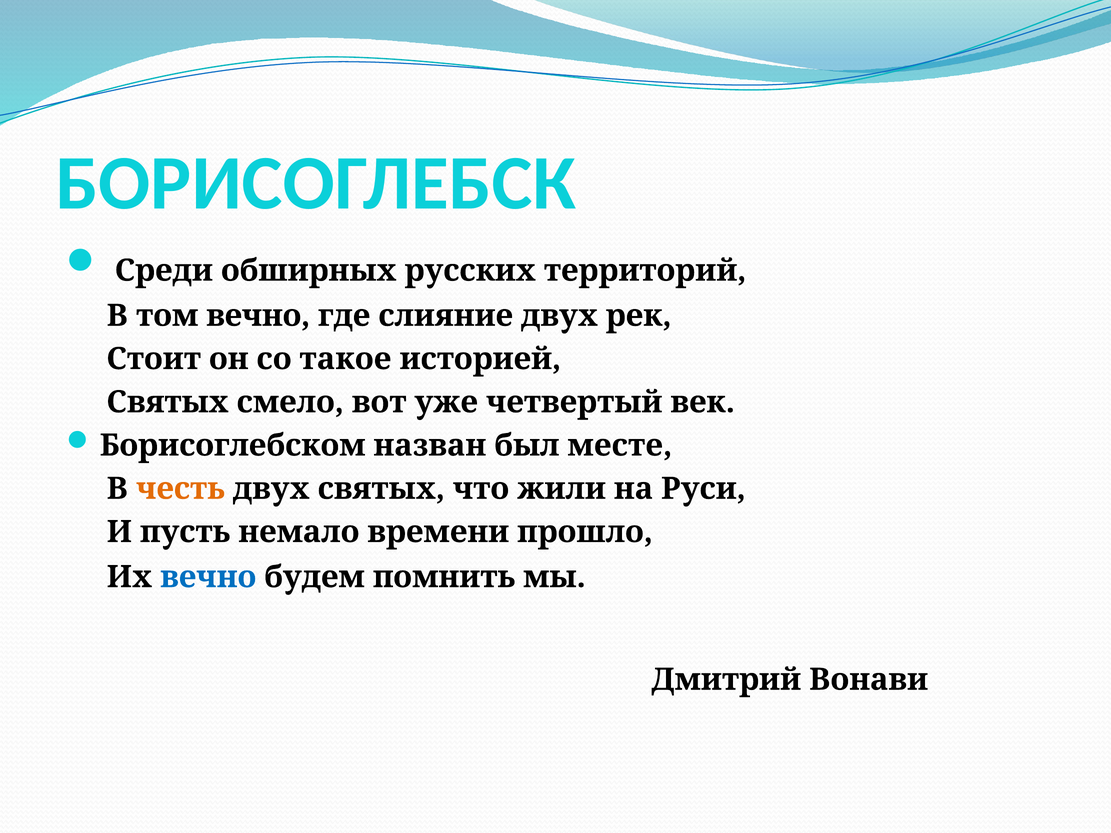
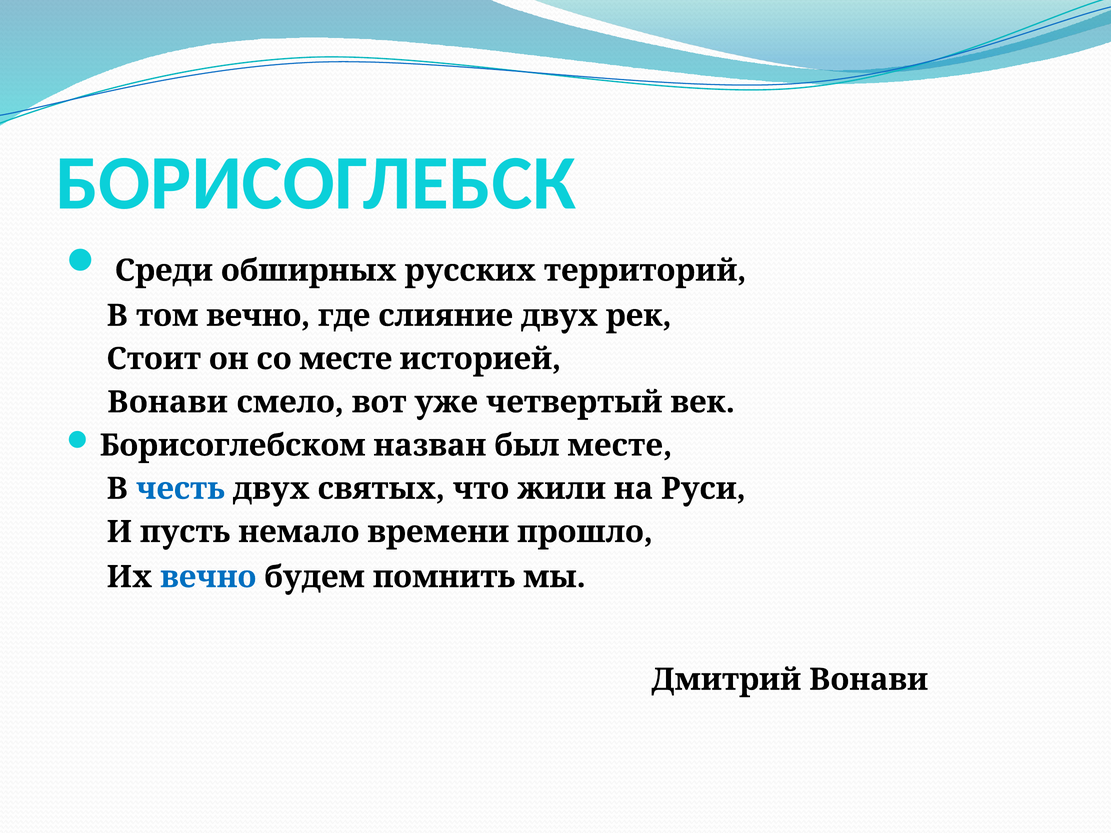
со такое: такое -> месте
Святых at (168, 402): Святых -> Вонави
честь colour: orange -> blue
